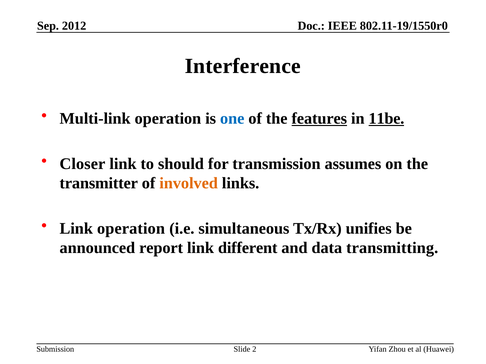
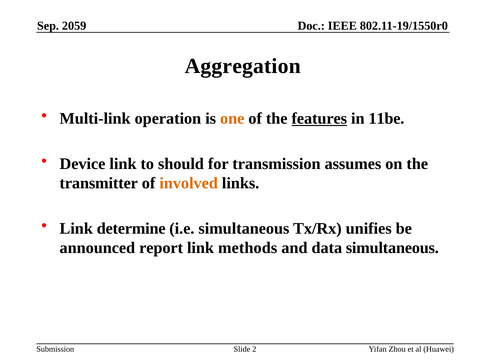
2012: 2012 -> 2059
Interference: Interference -> Aggregation
one colour: blue -> orange
11be underline: present -> none
Closer: Closer -> Device
Link operation: operation -> determine
different: different -> methods
data transmitting: transmitting -> simultaneous
